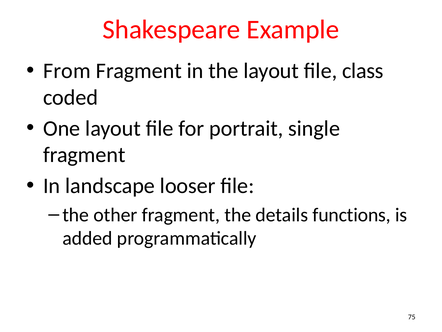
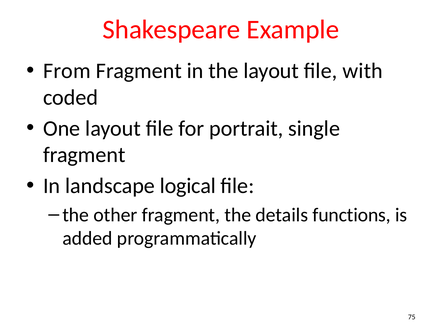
class: class -> with
looser: looser -> logical
